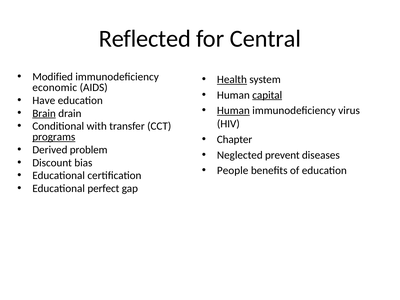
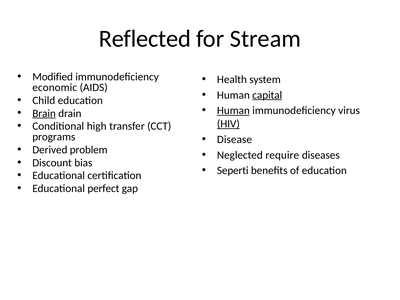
Central: Central -> Stream
Health underline: present -> none
Have: Have -> Child
HIV underline: none -> present
with: with -> high
programs underline: present -> none
Chapter: Chapter -> Disease
prevent: prevent -> require
People: People -> Seperti
